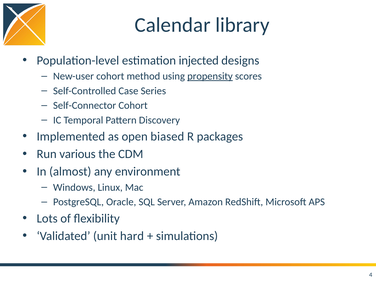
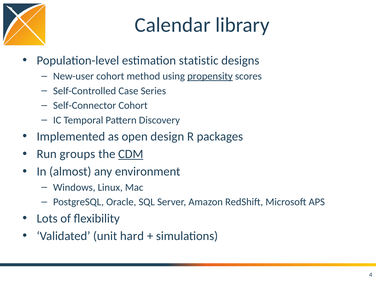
injected: injected -> statistic
biased: biased -> design
various: various -> groups
CDM underline: none -> present
